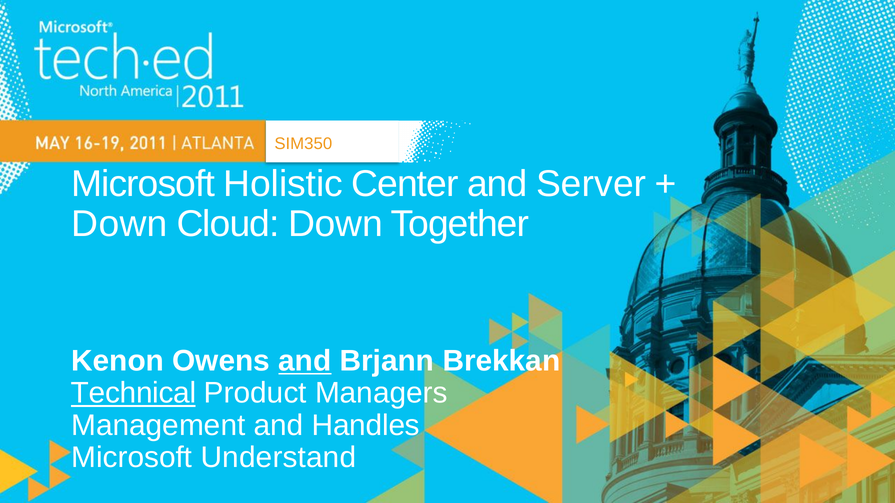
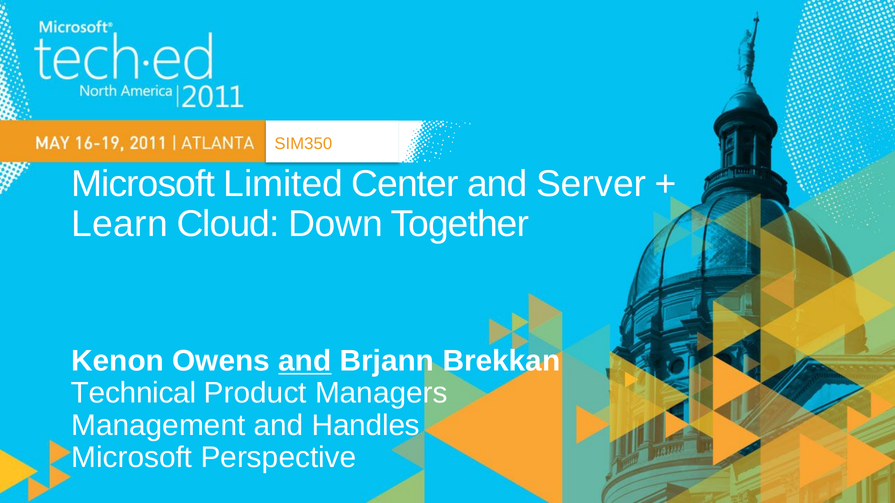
Holistic: Holistic -> Limited
Down at (119, 224): Down -> Learn
Technical underline: present -> none
Understand: Understand -> Perspective
